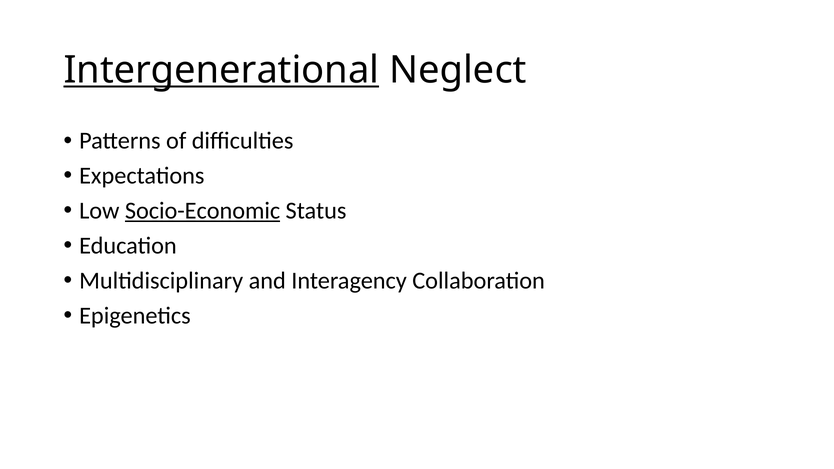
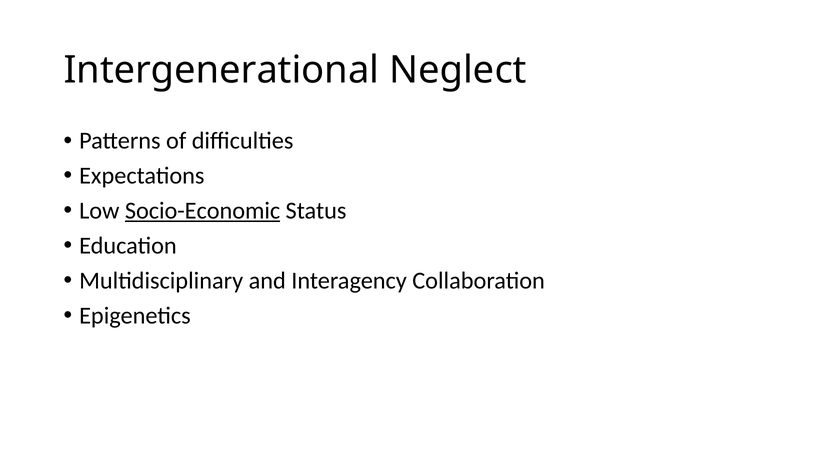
Intergenerational underline: present -> none
